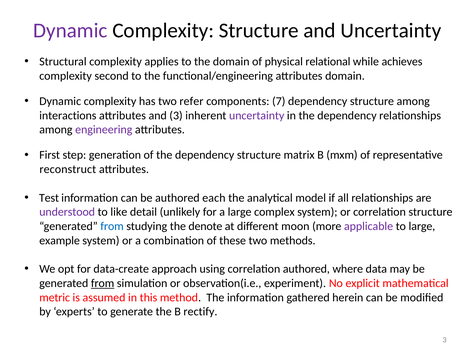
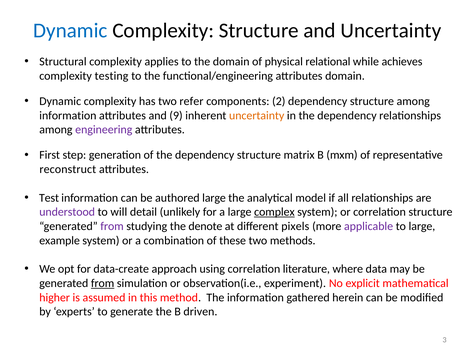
Dynamic at (70, 31) colour: purple -> blue
second: second -> testing
7: 7 -> 2
interactions at (68, 116): interactions -> information
and 3: 3 -> 9
uncertainty at (257, 116) colour: purple -> orange
authored each: each -> large
like: like -> will
complex underline: none -> present
from at (112, 226) colour: blue -> purple
moon: moon -> pixels
correlation authored: authored -> literature
metric: metric -> higher
rectify: rectify -> driven
